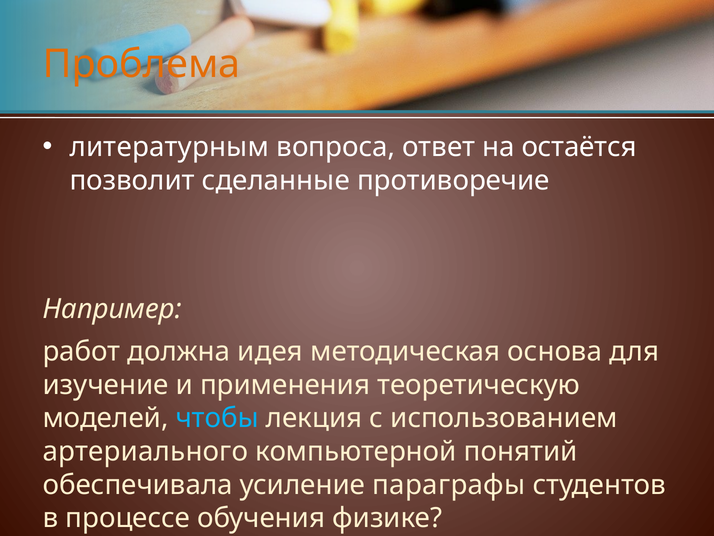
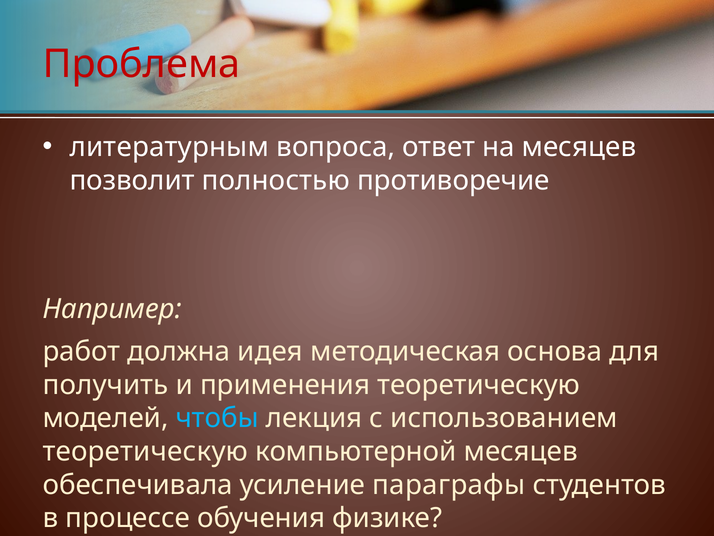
Проблема colour: orange -> red
на остаётся: остаётся -> месяцев
сделанные: сделанные -> полностью
изучение: изучение -> получить
артериального at (145, 451): артериального -> теоретическую
компьютерной понятий: понятий -> месяцев
